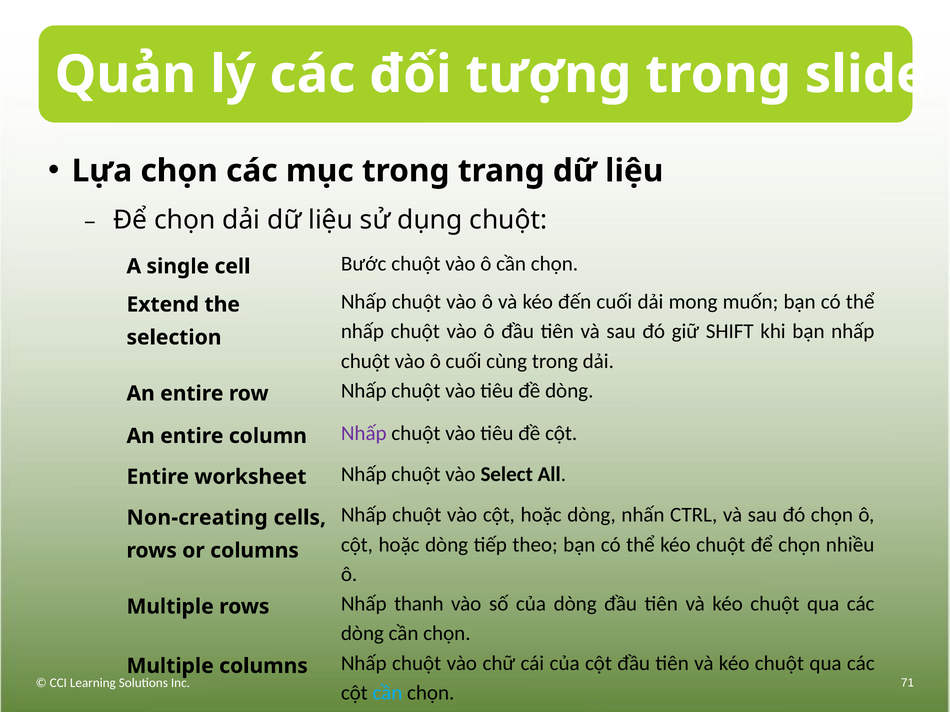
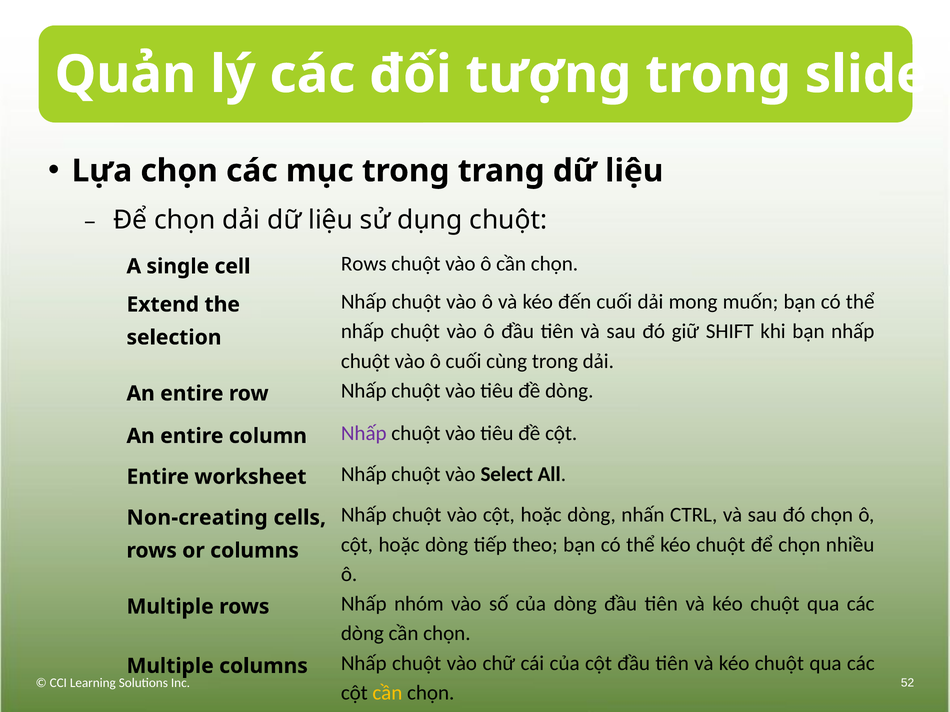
cell Bước: Bước -> Rows
thanh: thanh -> nhóm
71: 71 -> 52
cần at (387, 693) colour: light blue -> yellow
